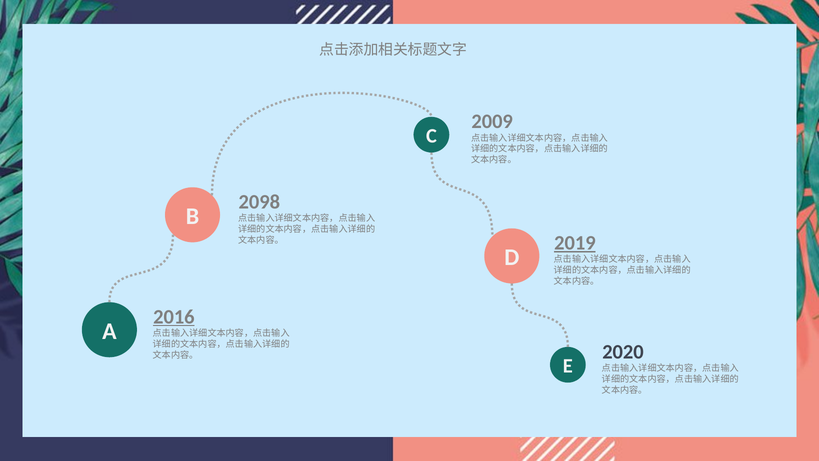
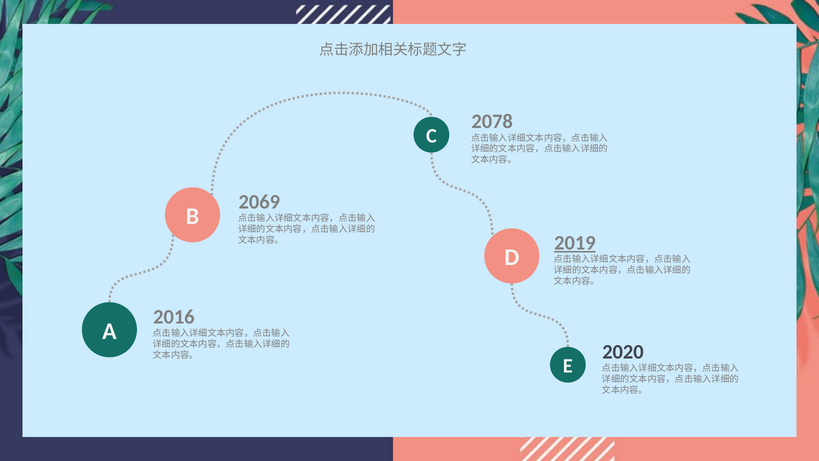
2009: 2009 -> 2078
2098: 2098 -> 2069
2016 underline: present -> none
